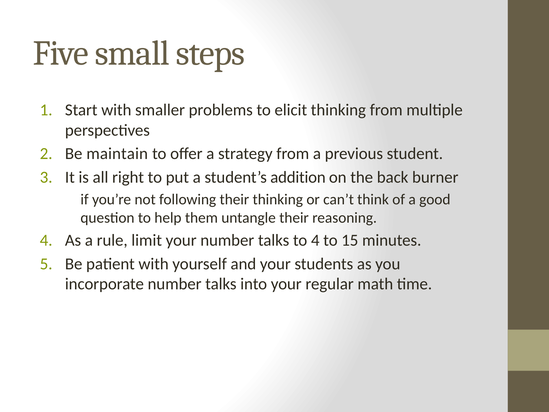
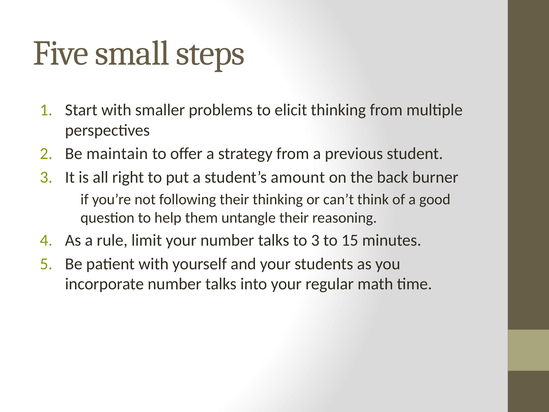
addition: addition -> amount
to 4: 4 -> 3
